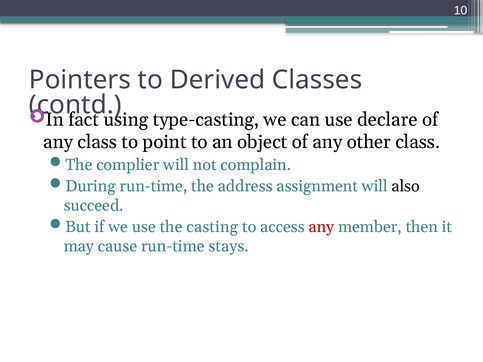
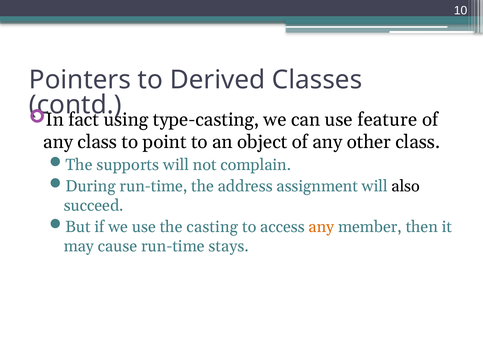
declare: declare -> feature
complier: complier -> supports
any at (321, 227) colour: red -> orange
